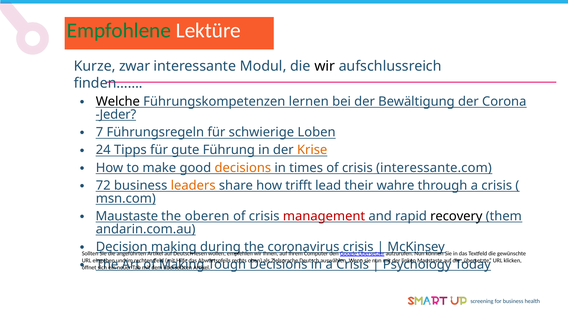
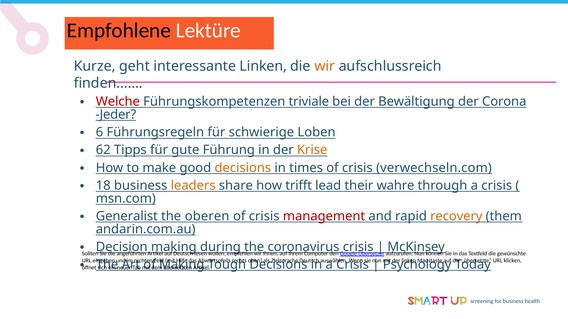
Empfohlene colour: green -> black
zwar: zwar -> geht
interessante Modul: Modul -> Linken
wir at (325, 66) colour: black -> orange
Welche colour: black -> red
lernen: lernen -> triviale
7: 7 -> 6
24: 24 -> 62
interessante.com: interessante.com -> verwechseln.com
72: 72 -> 18
Maustaste at (127, 217): Maustaste -> Generalist
recovery colour: black -> orange
